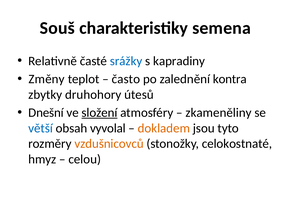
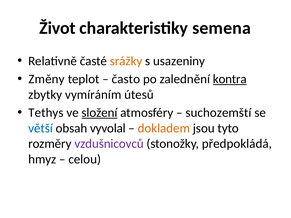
Souš: Souš -> Život
srážky colour: blue -> orange
kapradiny: kapradiny -> usazeniny
kontra underline: none -> present
druhohory: druhohory -> vymíráním
Dnešní: Dnešní -> Tethys
zkameněliny: zkameněliny -> suchozemští
vzdušnicovců colour: orange -> purple
celokostnaté: celokostnaté -> předpokládá
